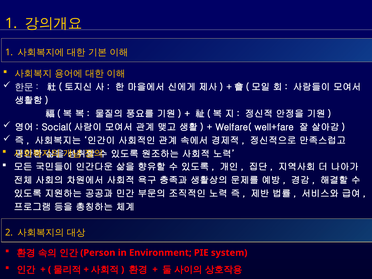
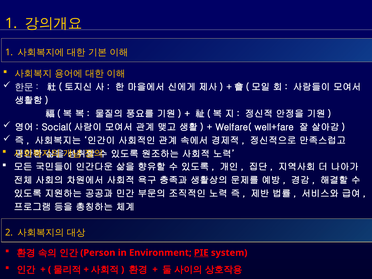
PIE underline: none -> present
